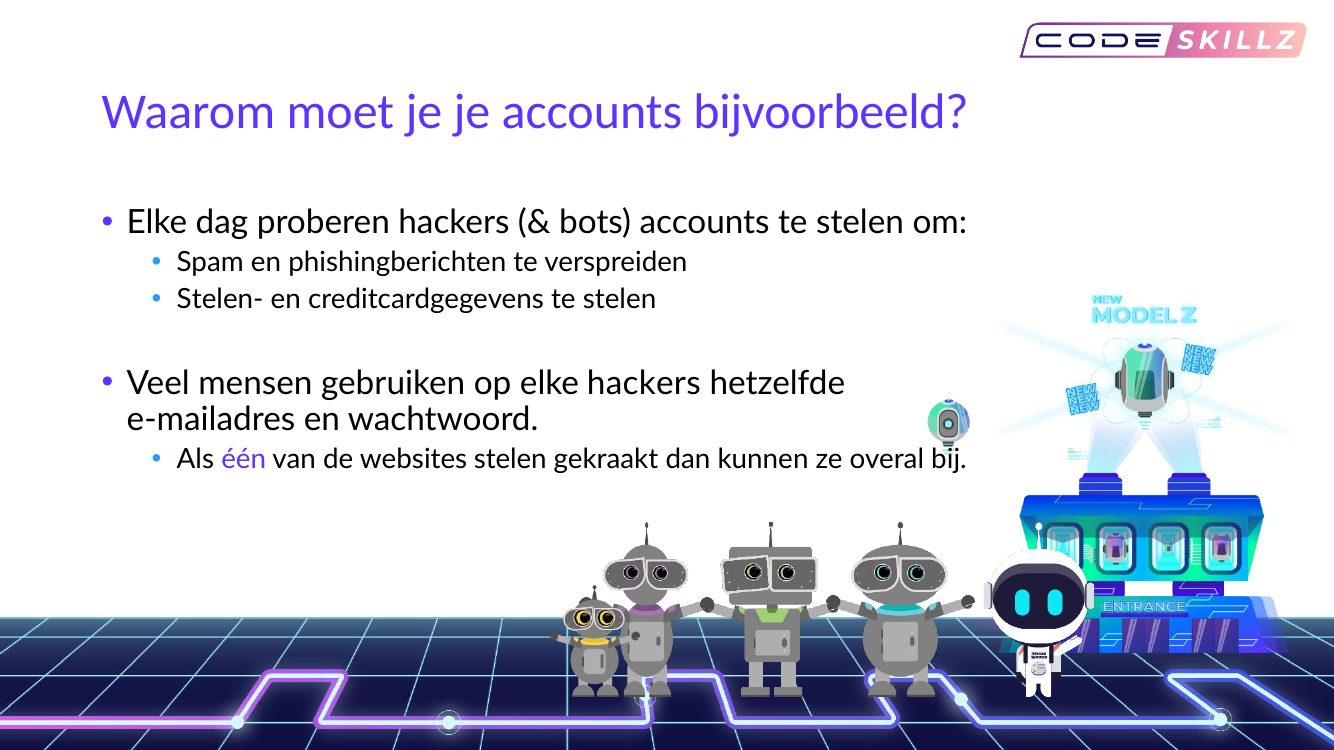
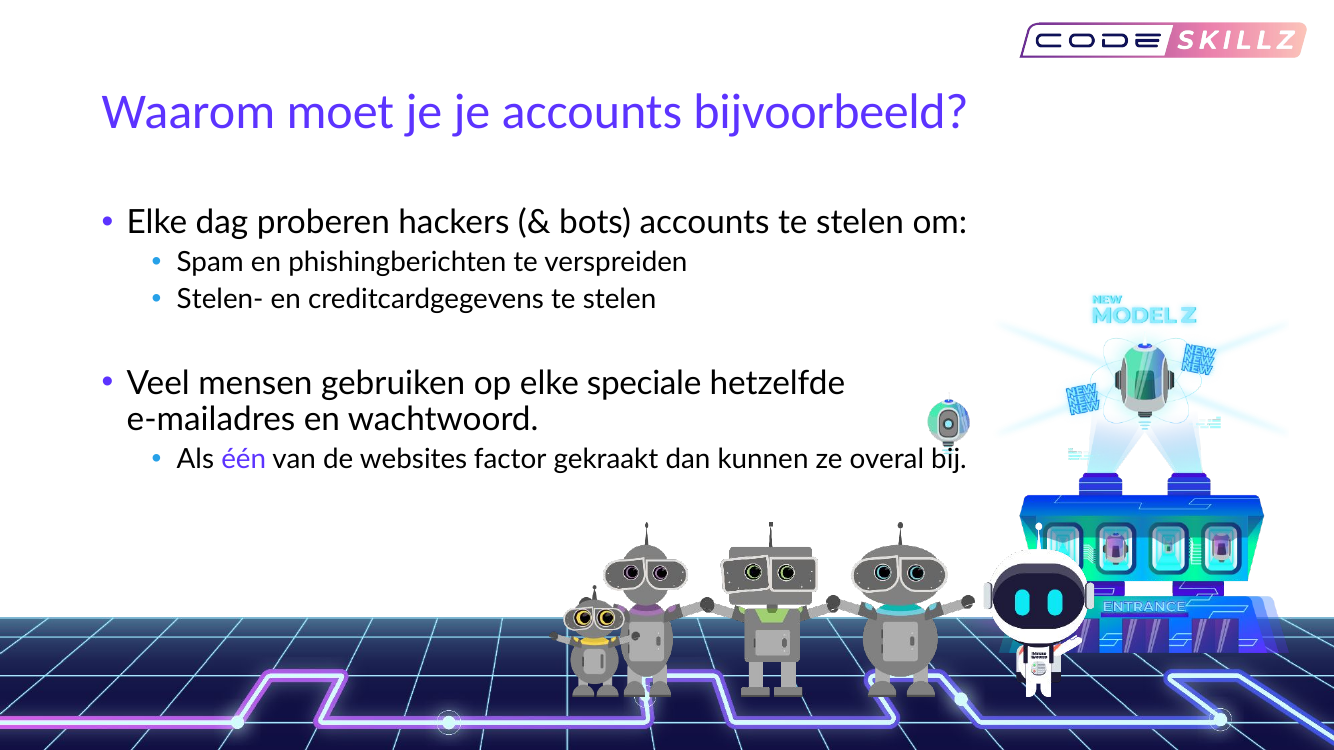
elke hackers: hackers -> speciale
websites stelen: stelen -> factor
